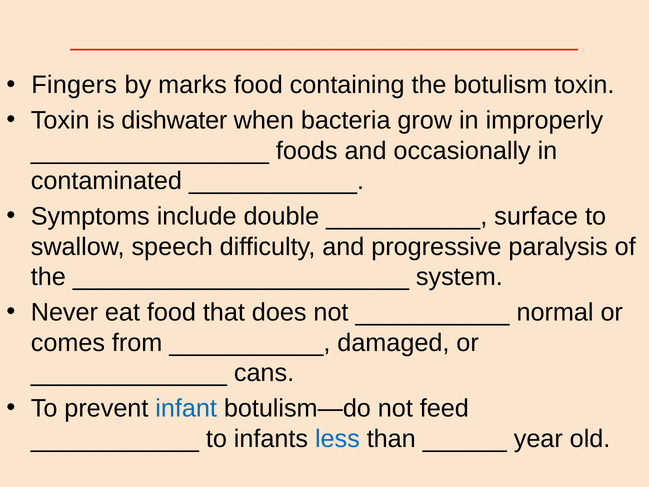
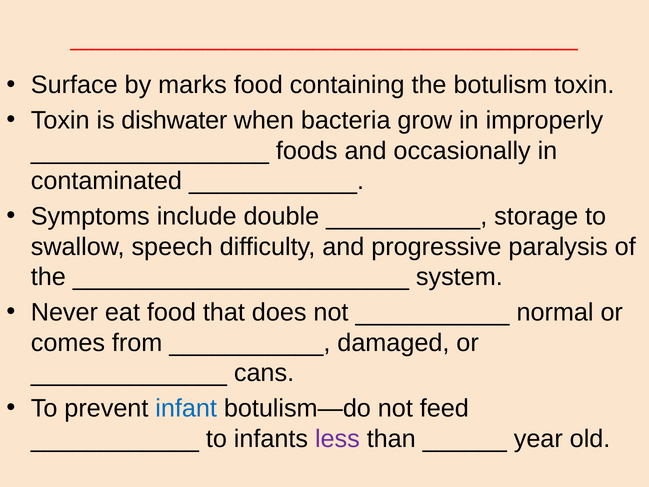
Fingers: Fingers -> Surface
surface: surface -> storage
less colour: blue -> purple
